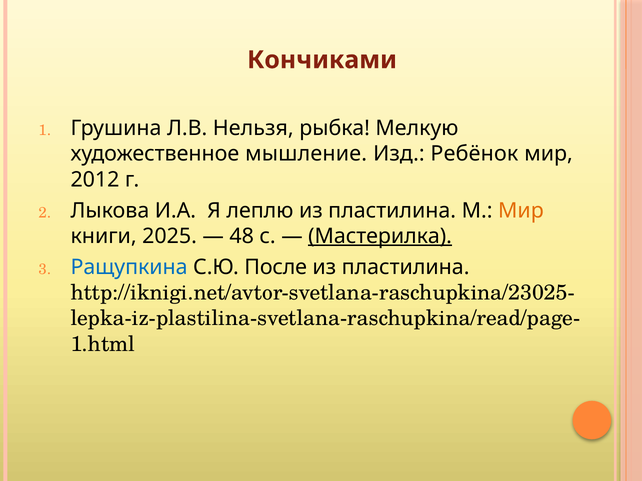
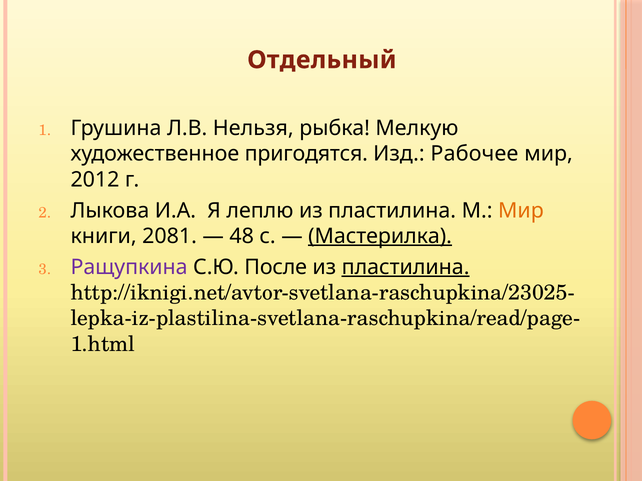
Кончиками: Кончиками -> Отдельный
мышление: мышление -> пригодятся
Ребёнок: Ребёнок -> Рабочее
2025: 2025 -> 2081
Ращупкина colour: blue -> purple
пластилина at (406, 267) underline: none -> present
